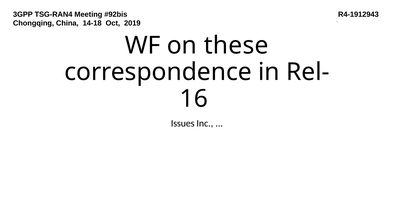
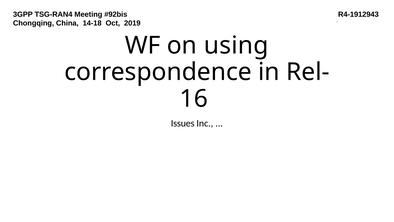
these: these -> using
